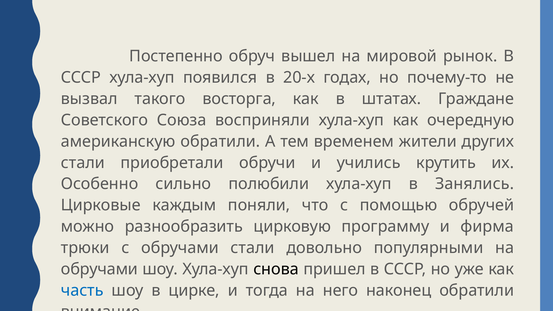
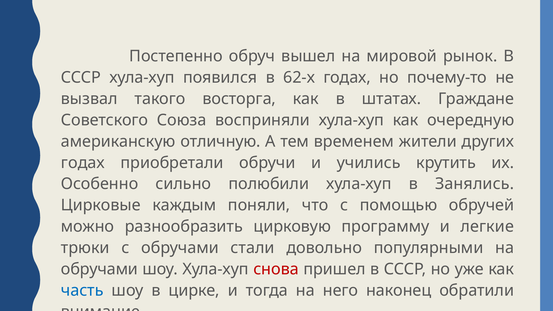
20-х: 20-х -> 62-х
американскую обратили: обратили -> отличную
стали at (83, 163): стали -> годах
фирма: фирма -> легкие
снова colour: black -> red
